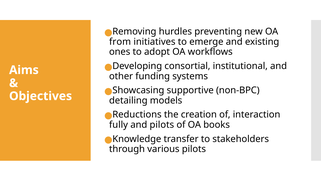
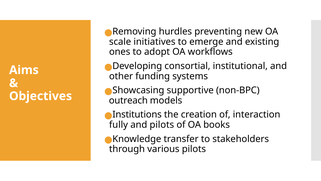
from: from -> scale
detailing: detailing -> outreach
Reductions: Reductions -> Institutions
